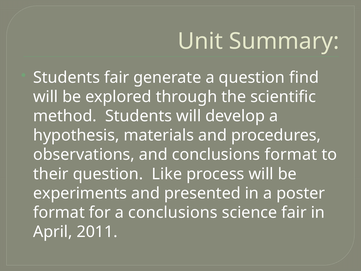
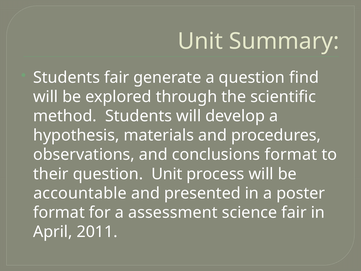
question Like: Like -> Unit
experiments: experiments -> accountable
a conclusions: conclusions -> assessment
